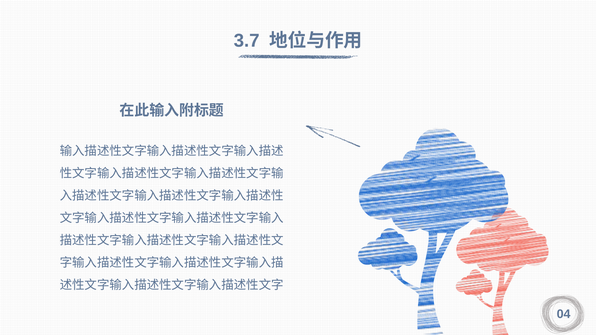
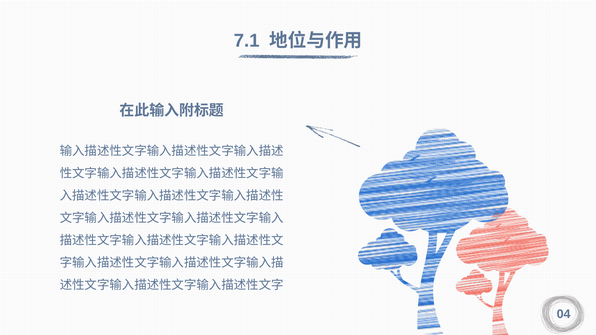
3.7: 3.7 -> 7.1
